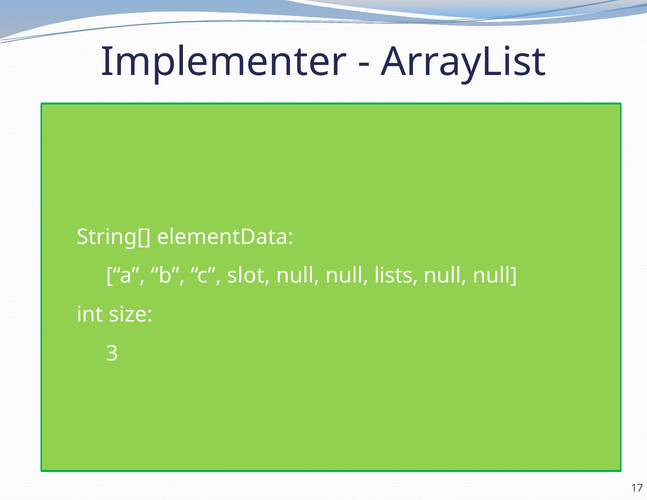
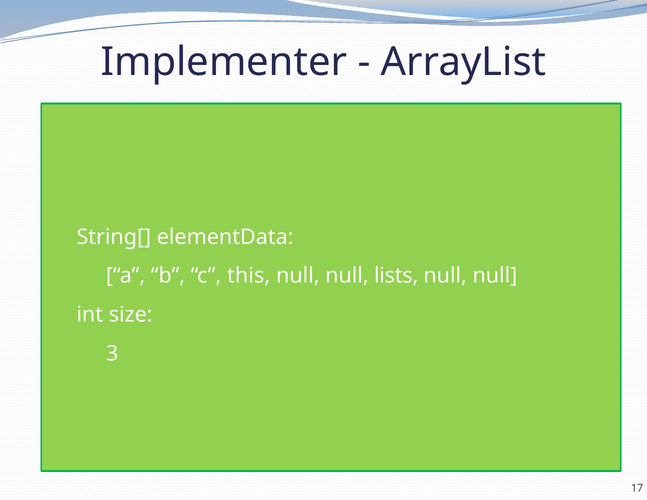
slot: slot -> this
